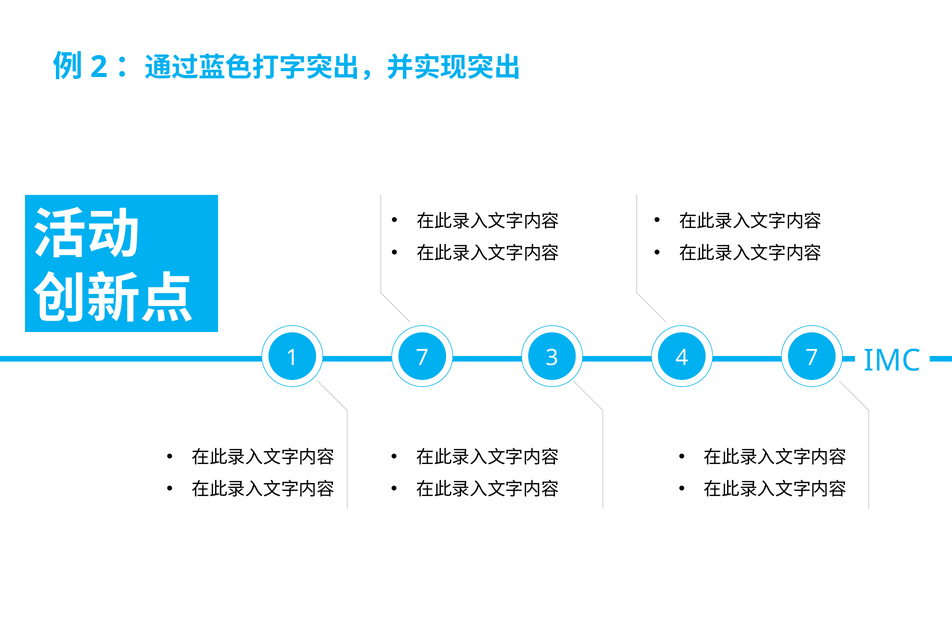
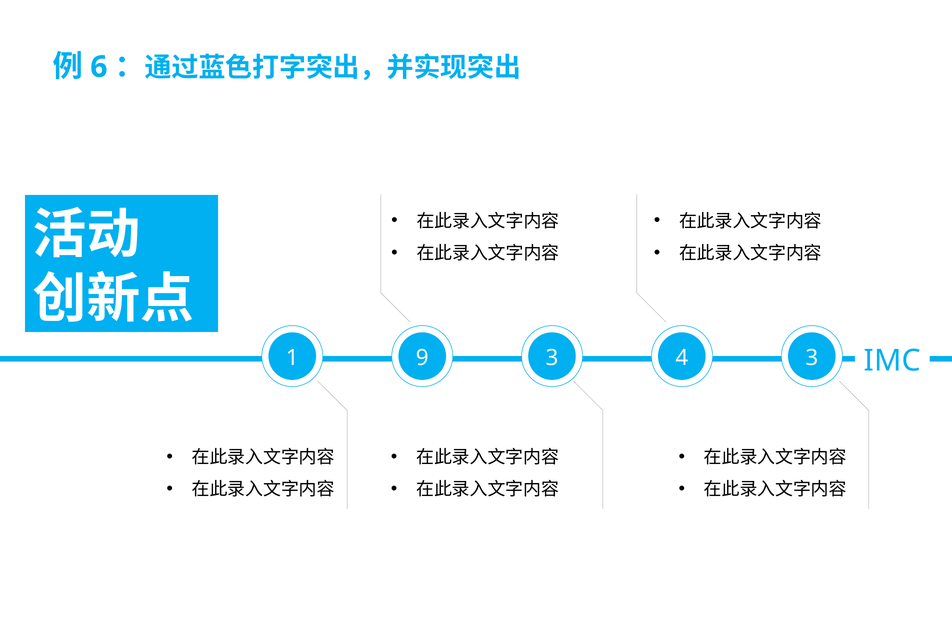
2: 2 -> 6
1 7: 7 -> 9
4 7: 7 -> 3
